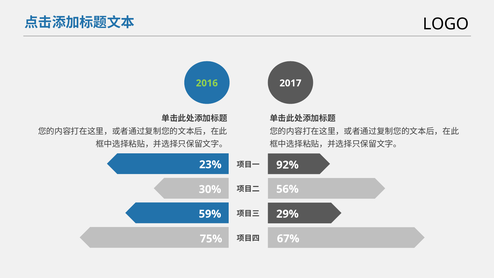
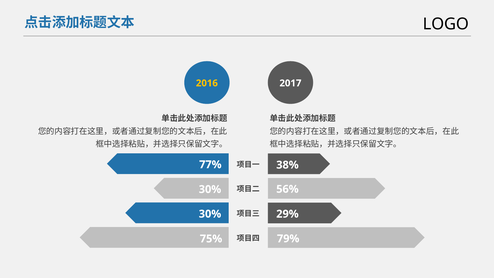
2016 colour: light green -> yellow
23%: 23% -> 77%
92%: 92% -> 38%
59% at (210, 214): 59% -> 30%
67%: 67% -> 79%
